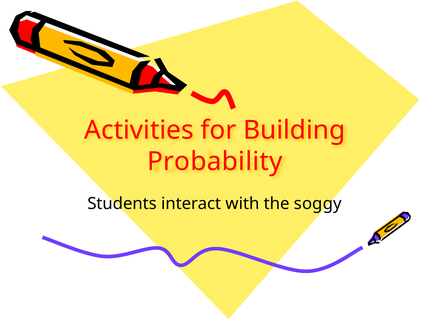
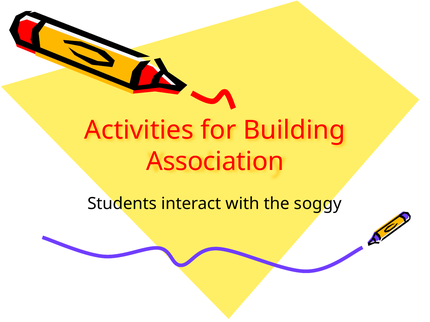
Probability: Probability -> Association
